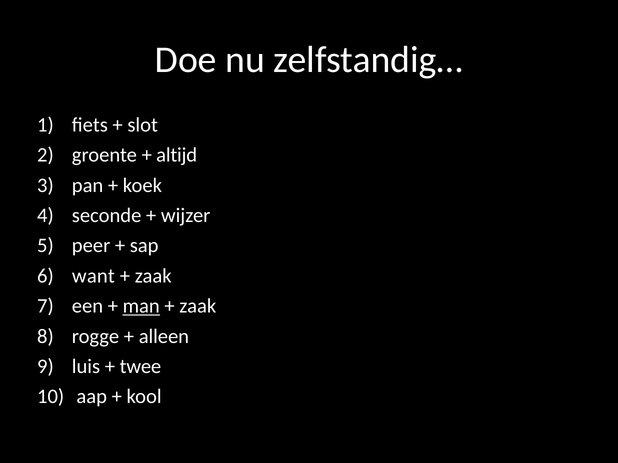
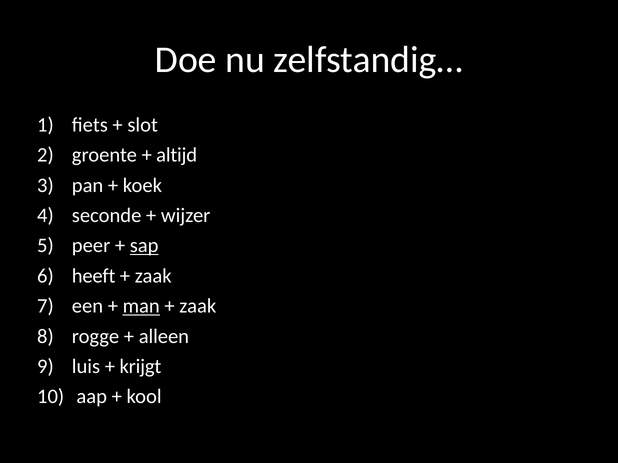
sap underline: none -> present
want: want -> heeft
twee: twee -> krijgt
